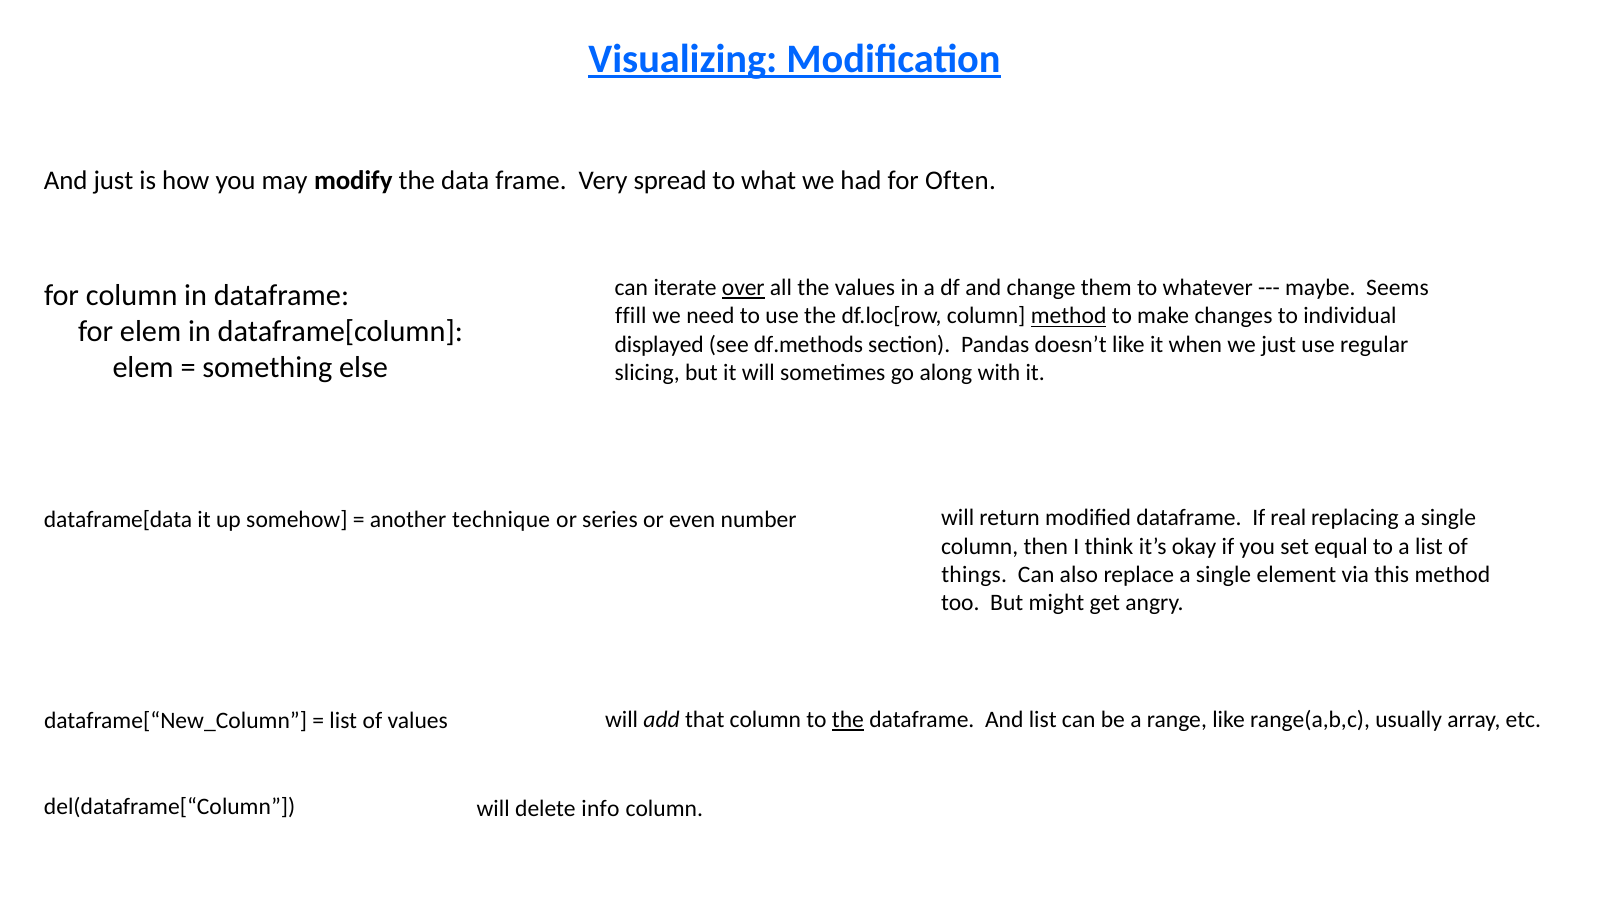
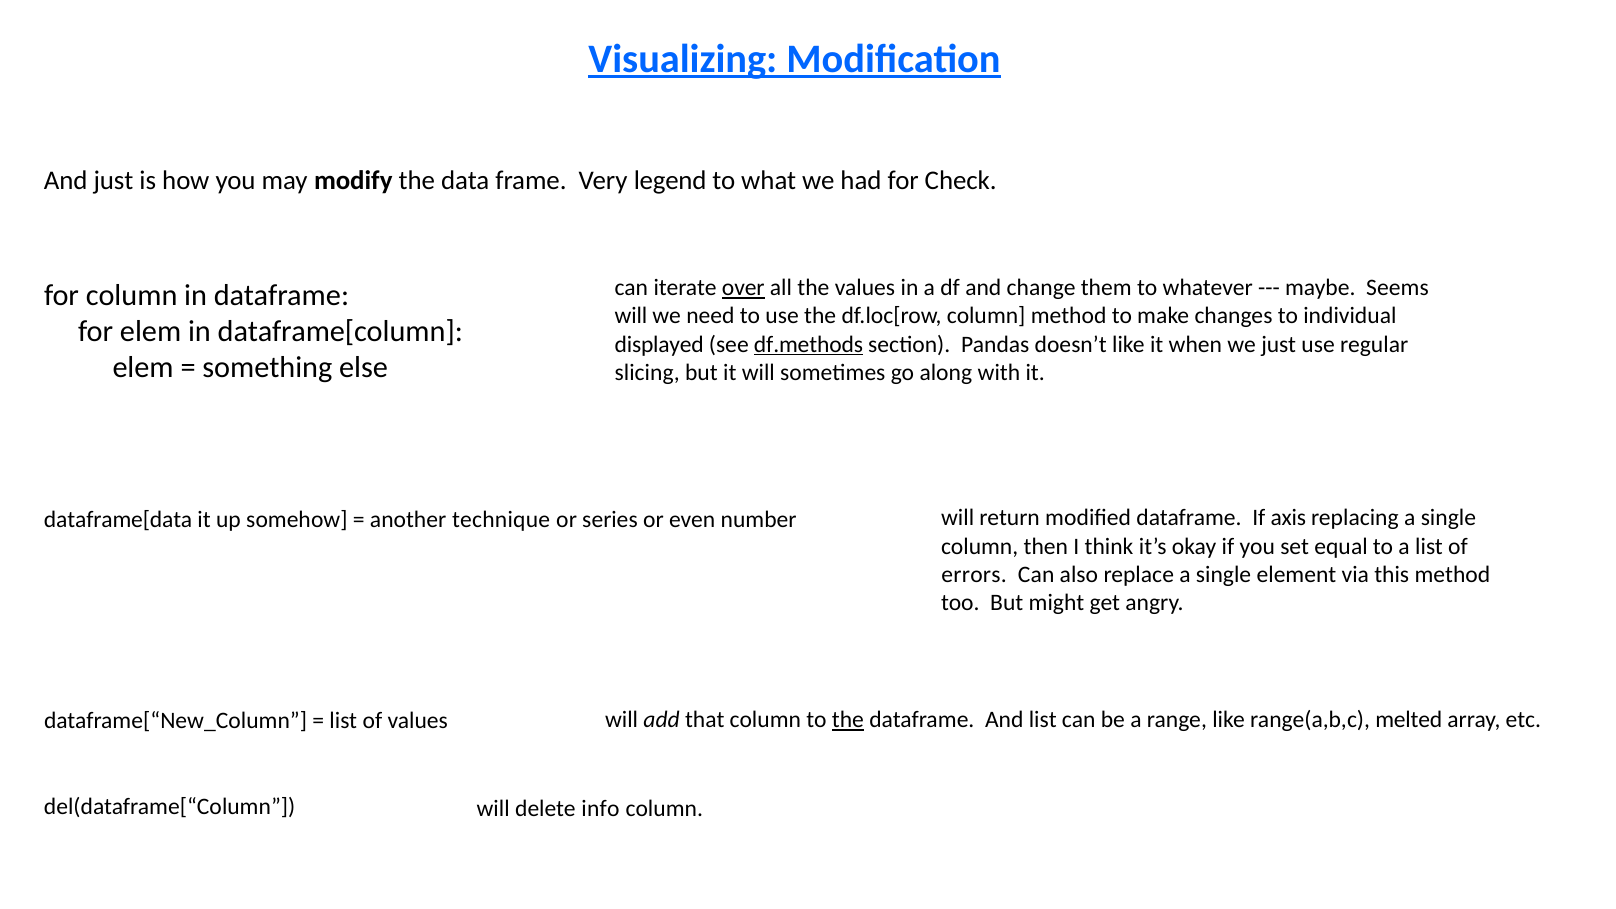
spread: spread -> legend
Often: Often -> Check
ffill at (631, 316): ffill -> will
method at (1069, 316) underline: present -> none
df.methods underline: none -> present
real: real -> axis
things: things -> errors
usually: usually -> melted
